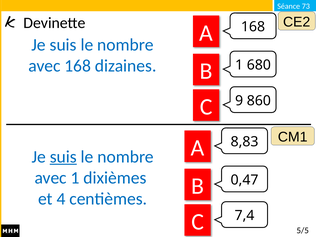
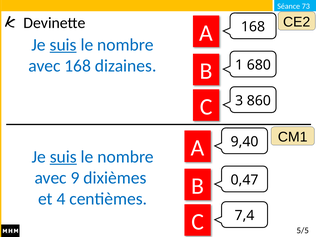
suis at (63, 45) underline: none -> present
9: 9 -> 3
8,83: 8,83 -> 9,40
avec 1: 1 -> 9
